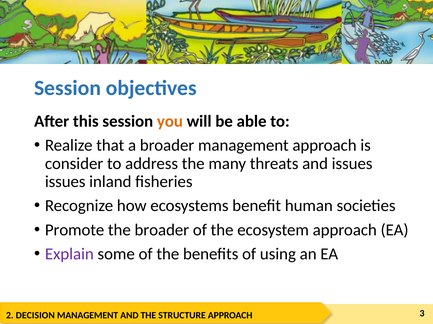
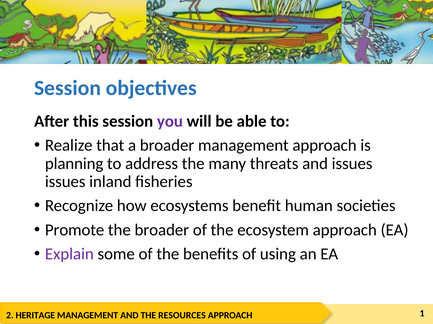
you colour: orange -> purple
consider: consider -> planning
DECISION: DECISION -> HERITAGE
STRUCTURE: STRUCTURE -> RESOURCES
3: 3 -> 1
